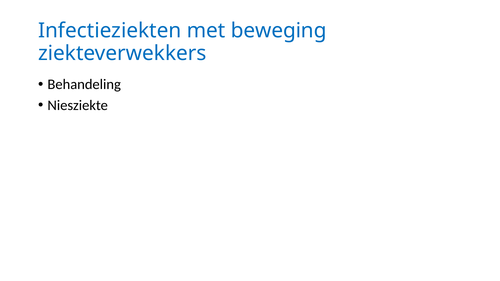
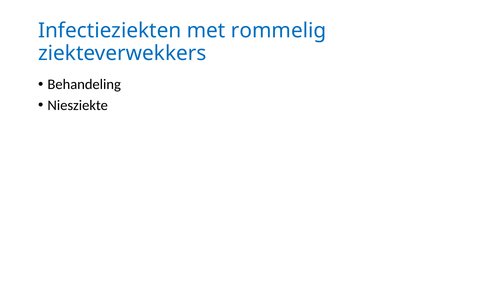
beweging: beweging -> rommelig
